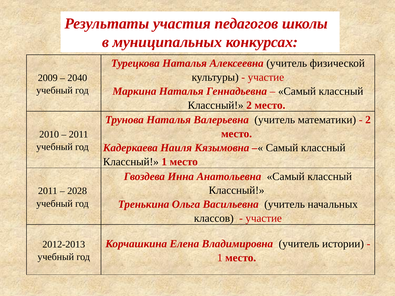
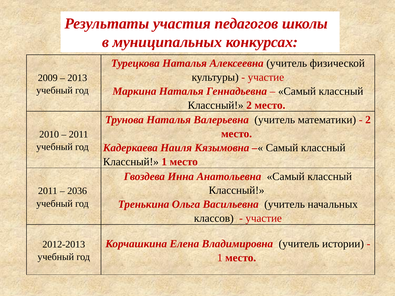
2040: 2040 -> 2013
2028: 2028 -> 2036
